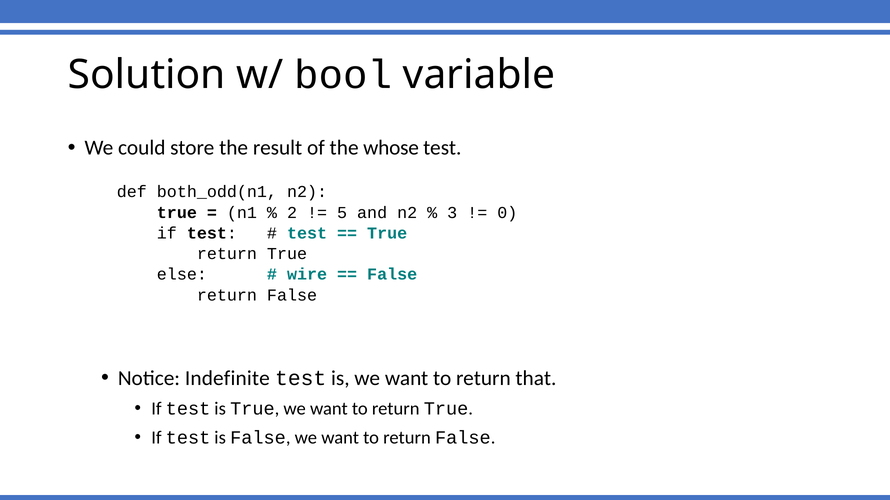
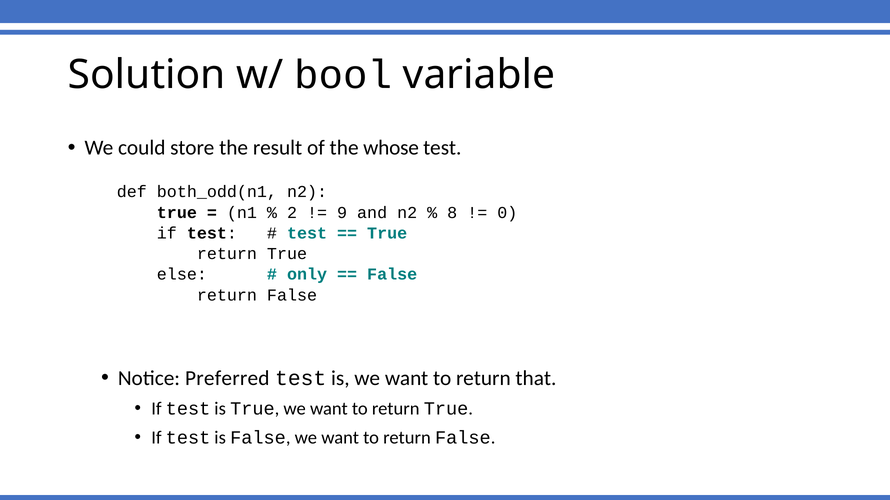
5: 5 -> 9
3: 3 -> 8
wire: wire -> only
Indefinite: Indefinite -> Preferred
